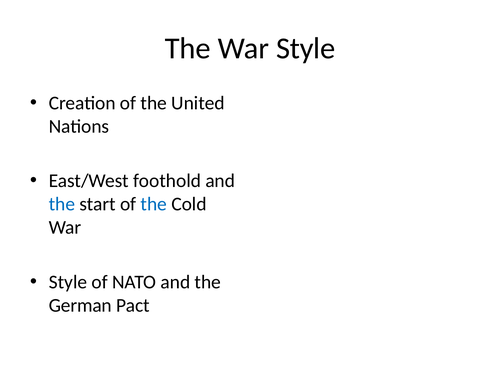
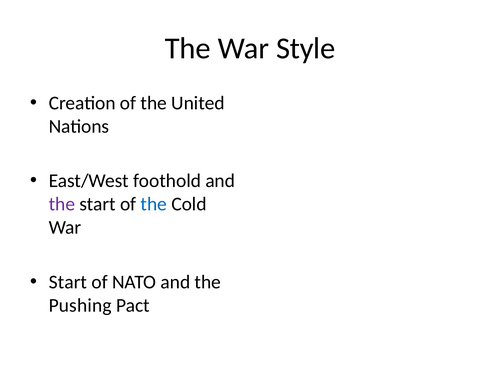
the at (62, 204) colour: blue -> purple
Style at (68, 282): Style -> Start
German: German -> Pushing
